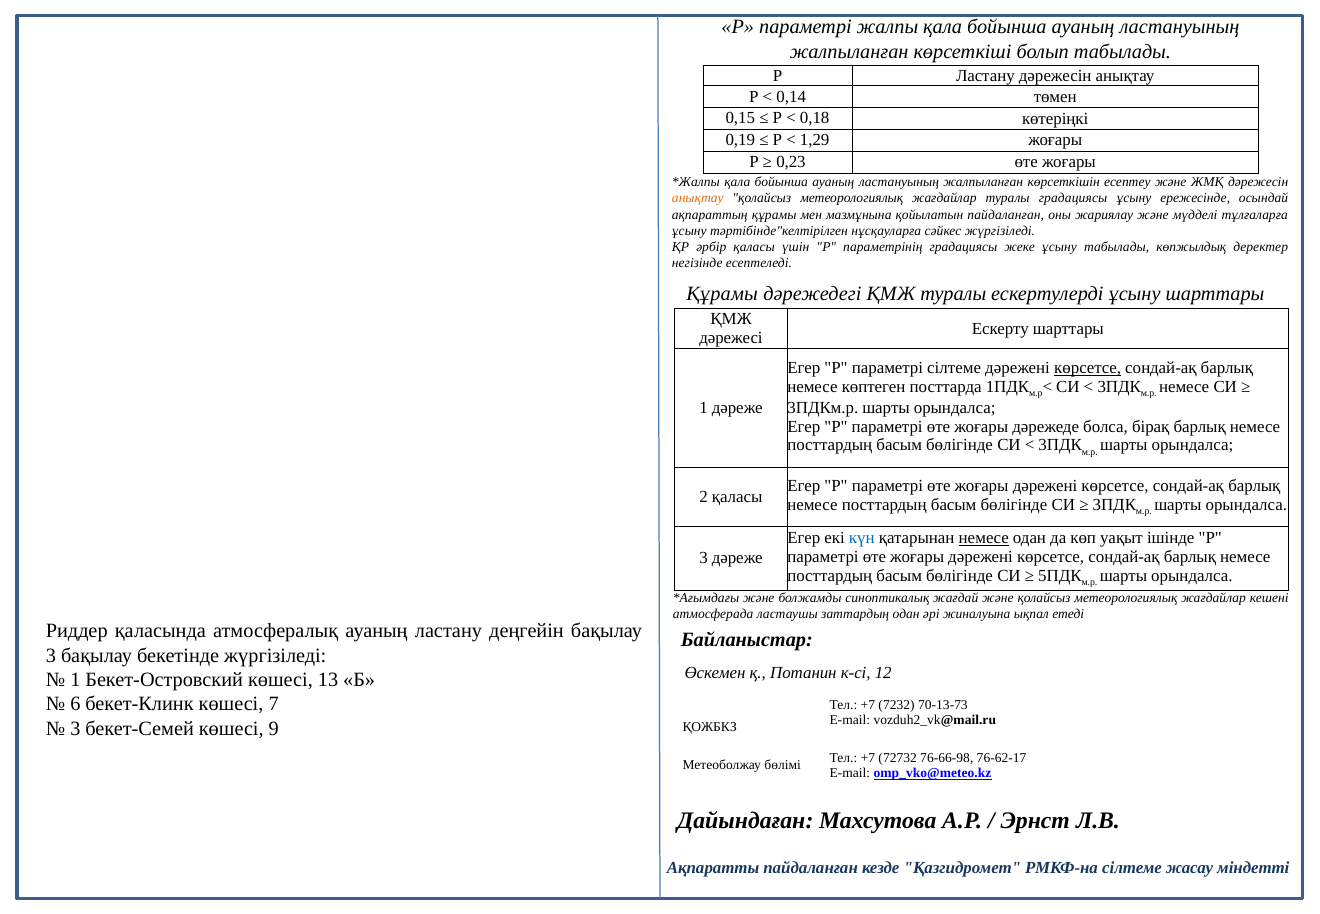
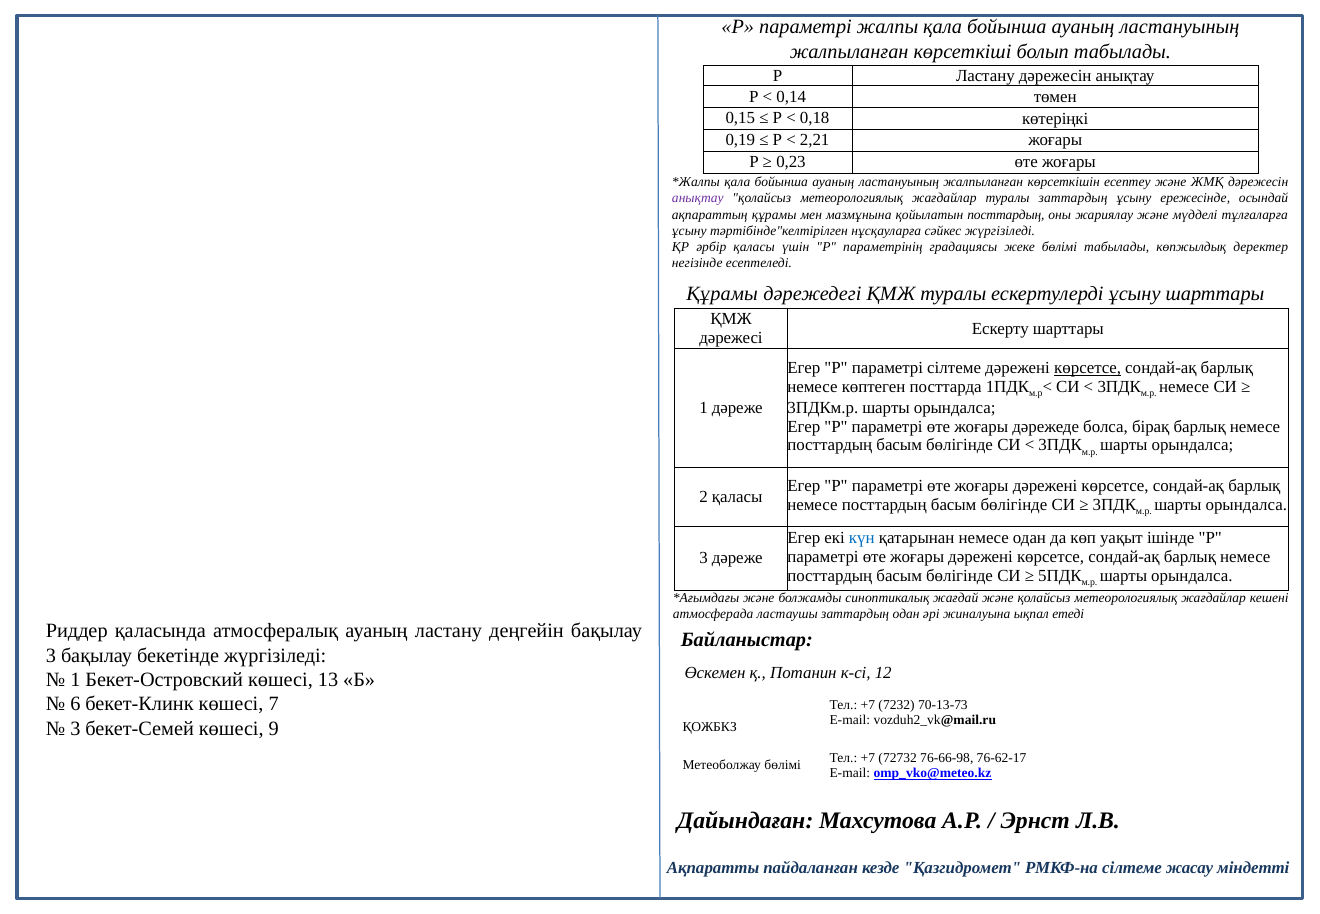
1,29: 1,29 -> 2,21
анықтау at (698, 198) colour: orange -> purple
туралы градациясы: градациясы -> заттардың
қойылатын пайдаланған: пайдаланған -> посттардың
жеке ұсыну: ұсыну -> бөлімі
немесе at (984, 538) underline: present -> none
